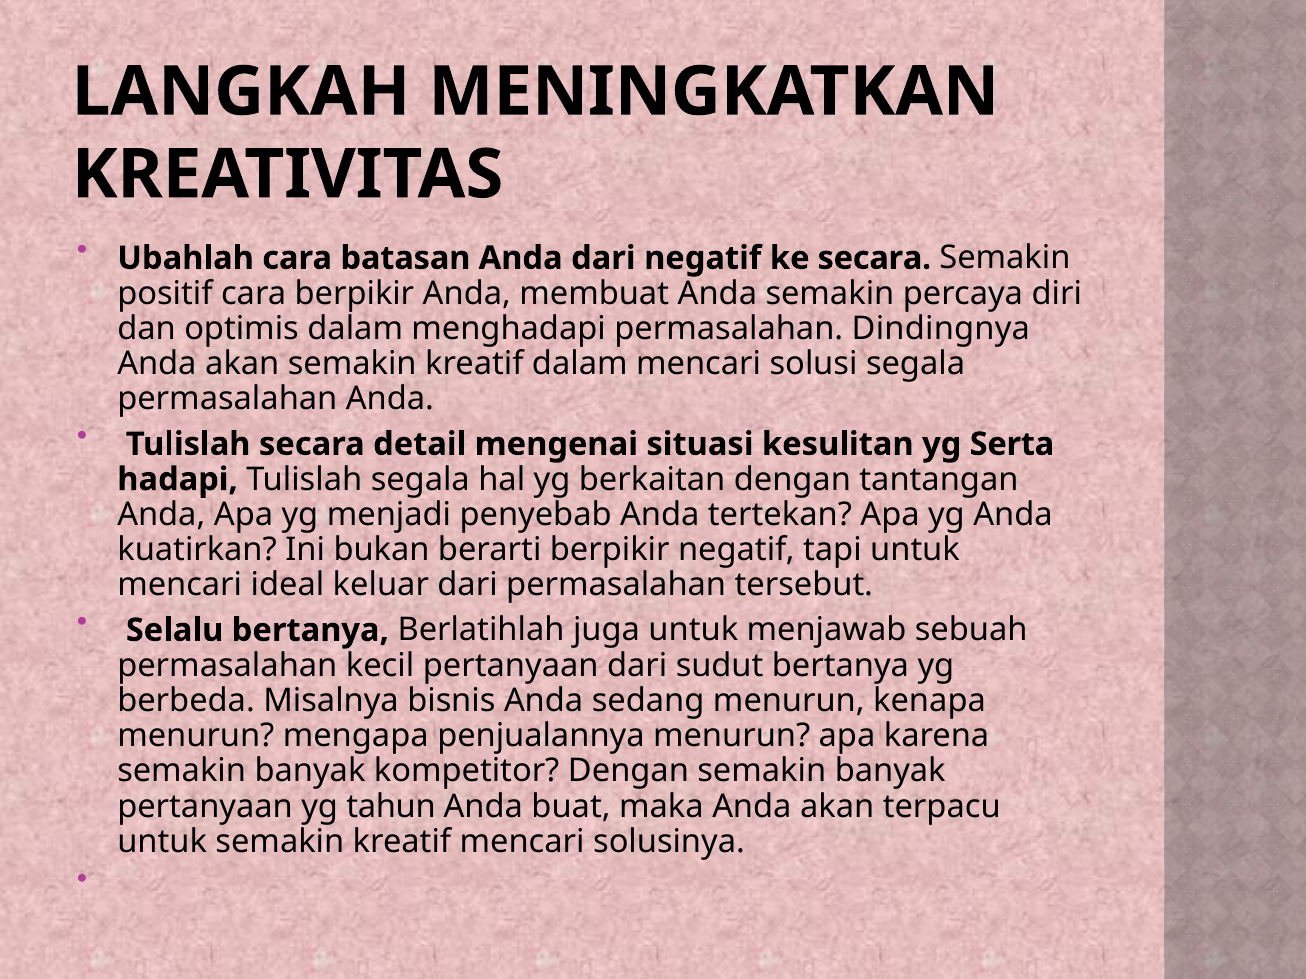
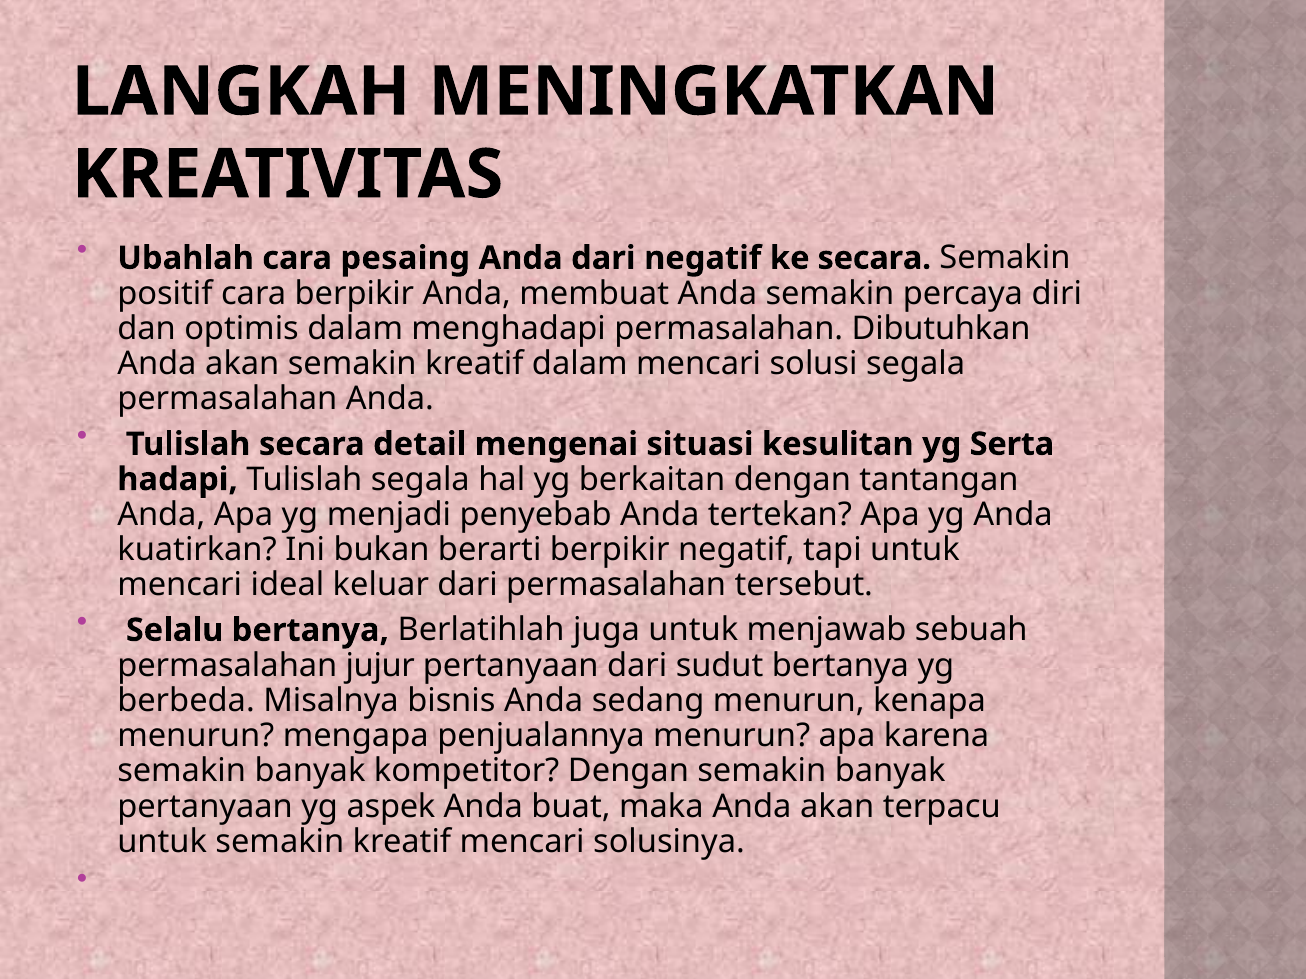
batasan: batasan -> pesaing
Dindingnya: Dindingnya -> Dibutuhkan
kecil: kecil -> jujur
tahun: tahun -> aspek
